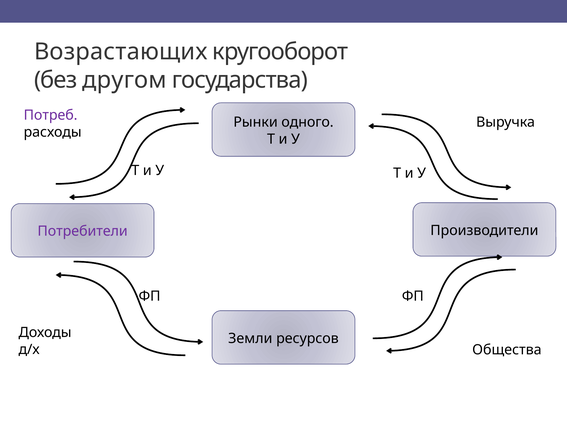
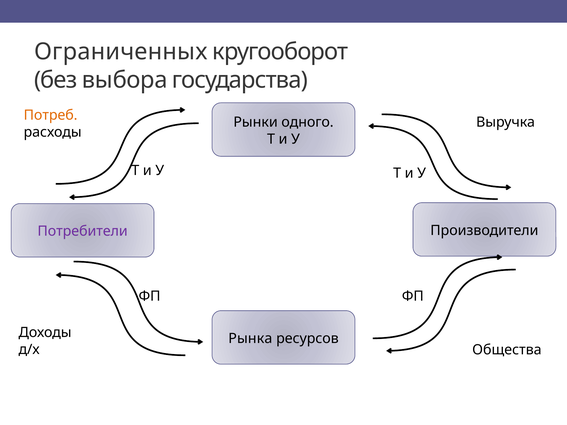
Возрастающих: Возрастающих -> Ограниченных
другом: другом -> выбора
Потреб colour: purple -> orange
Земли: Земли -> Рынка
